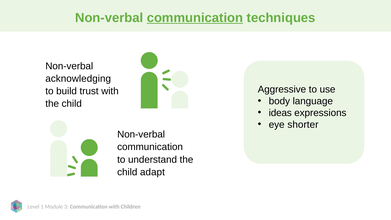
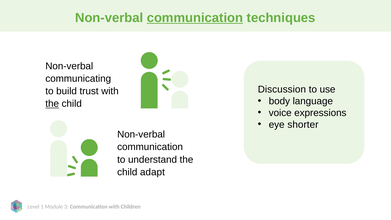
acknowledging: acknowledging -> communicating
Aggressive: Aggressive -> Discussion
the at (52, 104) underline: none -> present
ideas: ideas -> voice
